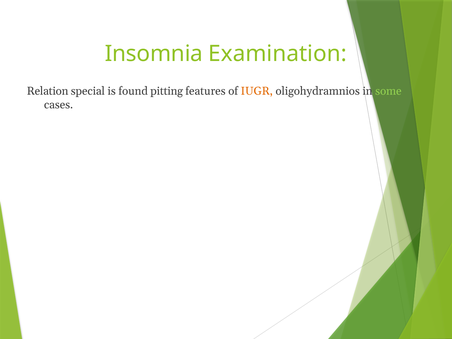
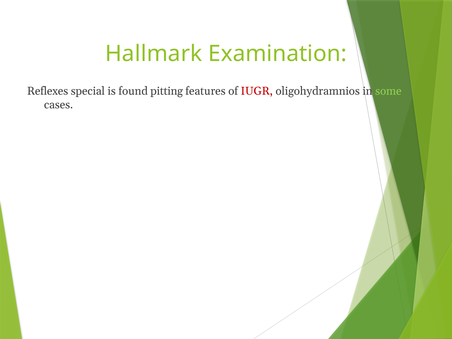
Insomnia: Insomnia -> Hallmark
Relation: Relation -> Reflexes
IUGR colour: orange -> red
